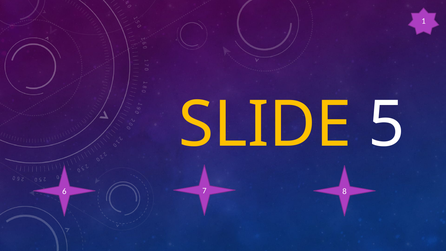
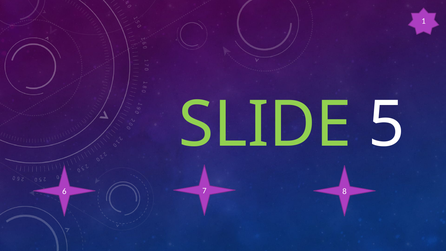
SLIDE colour: yellow -> light green
